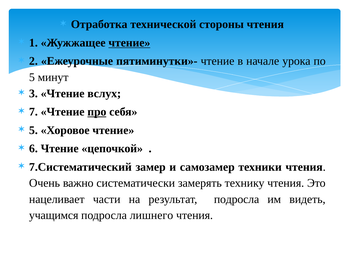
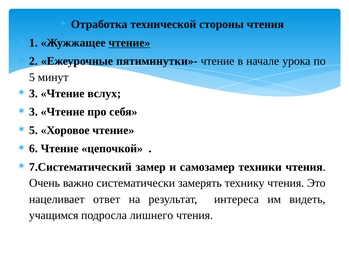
7 at (33, 112): 7 -> 3
про underline: present -> none
части: части -> ответ
результат подросла: подросла -> интереса
